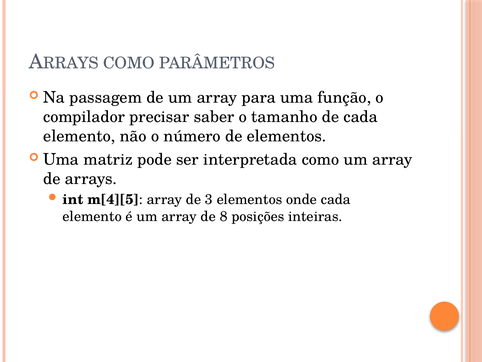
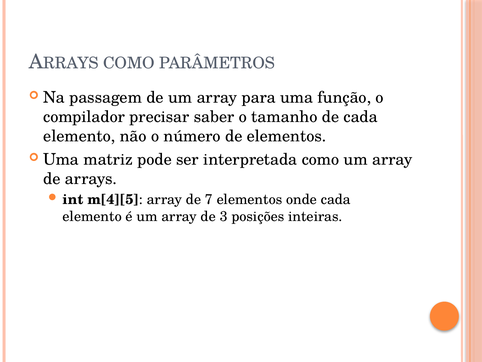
3: 3 -> 7
8: 8 -> 3
